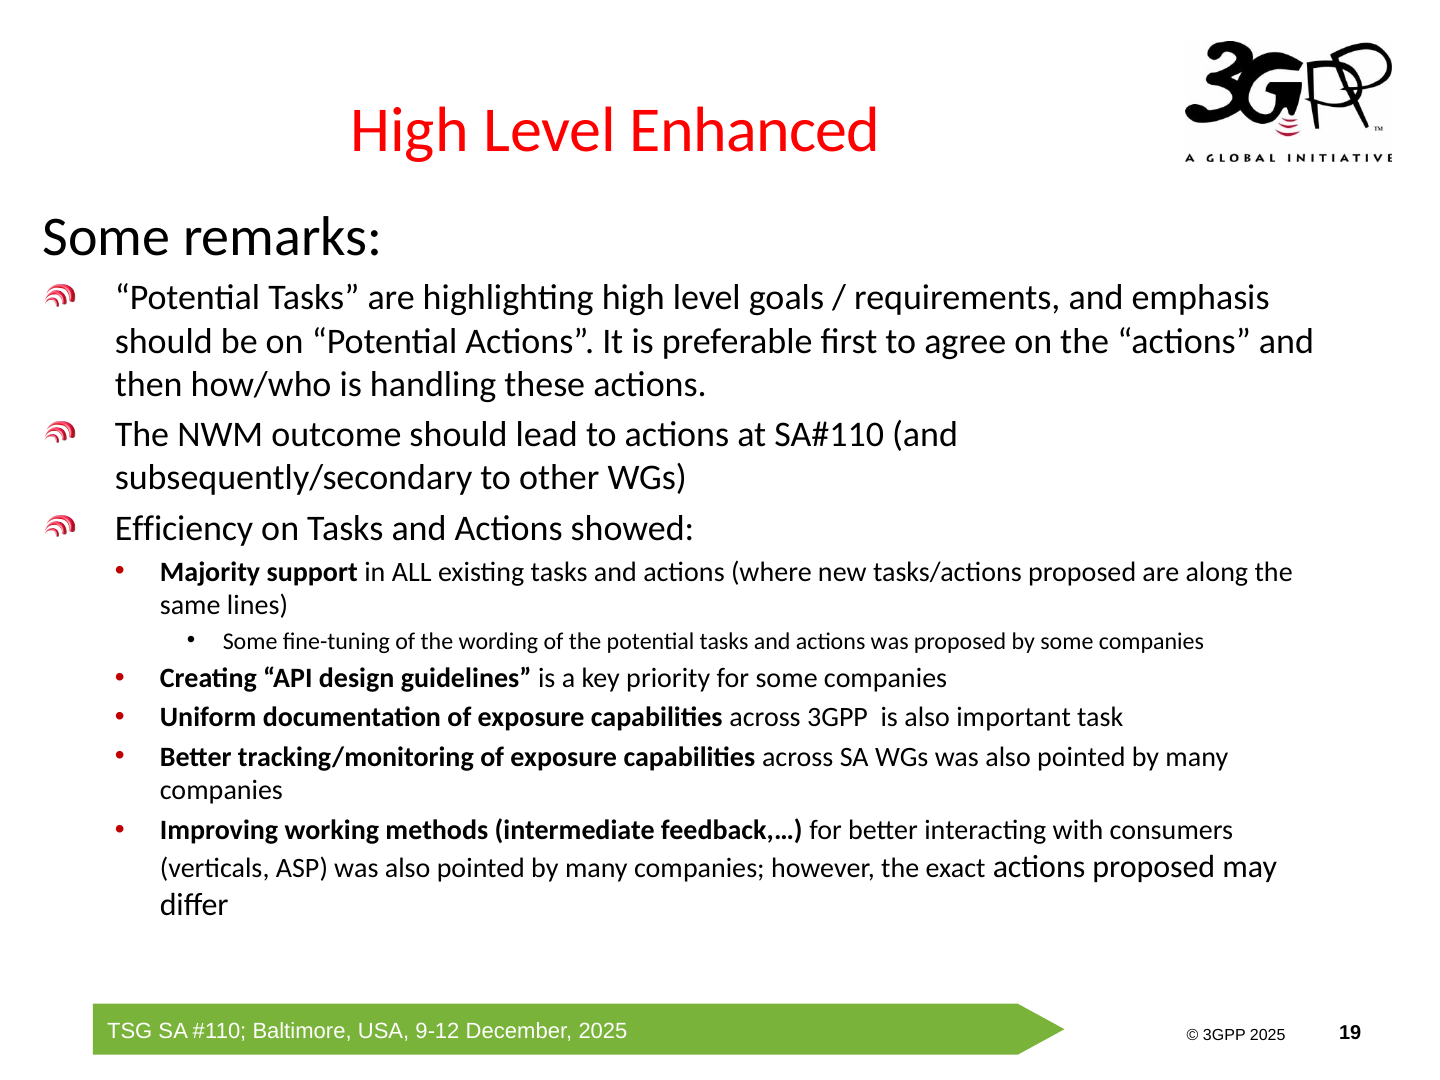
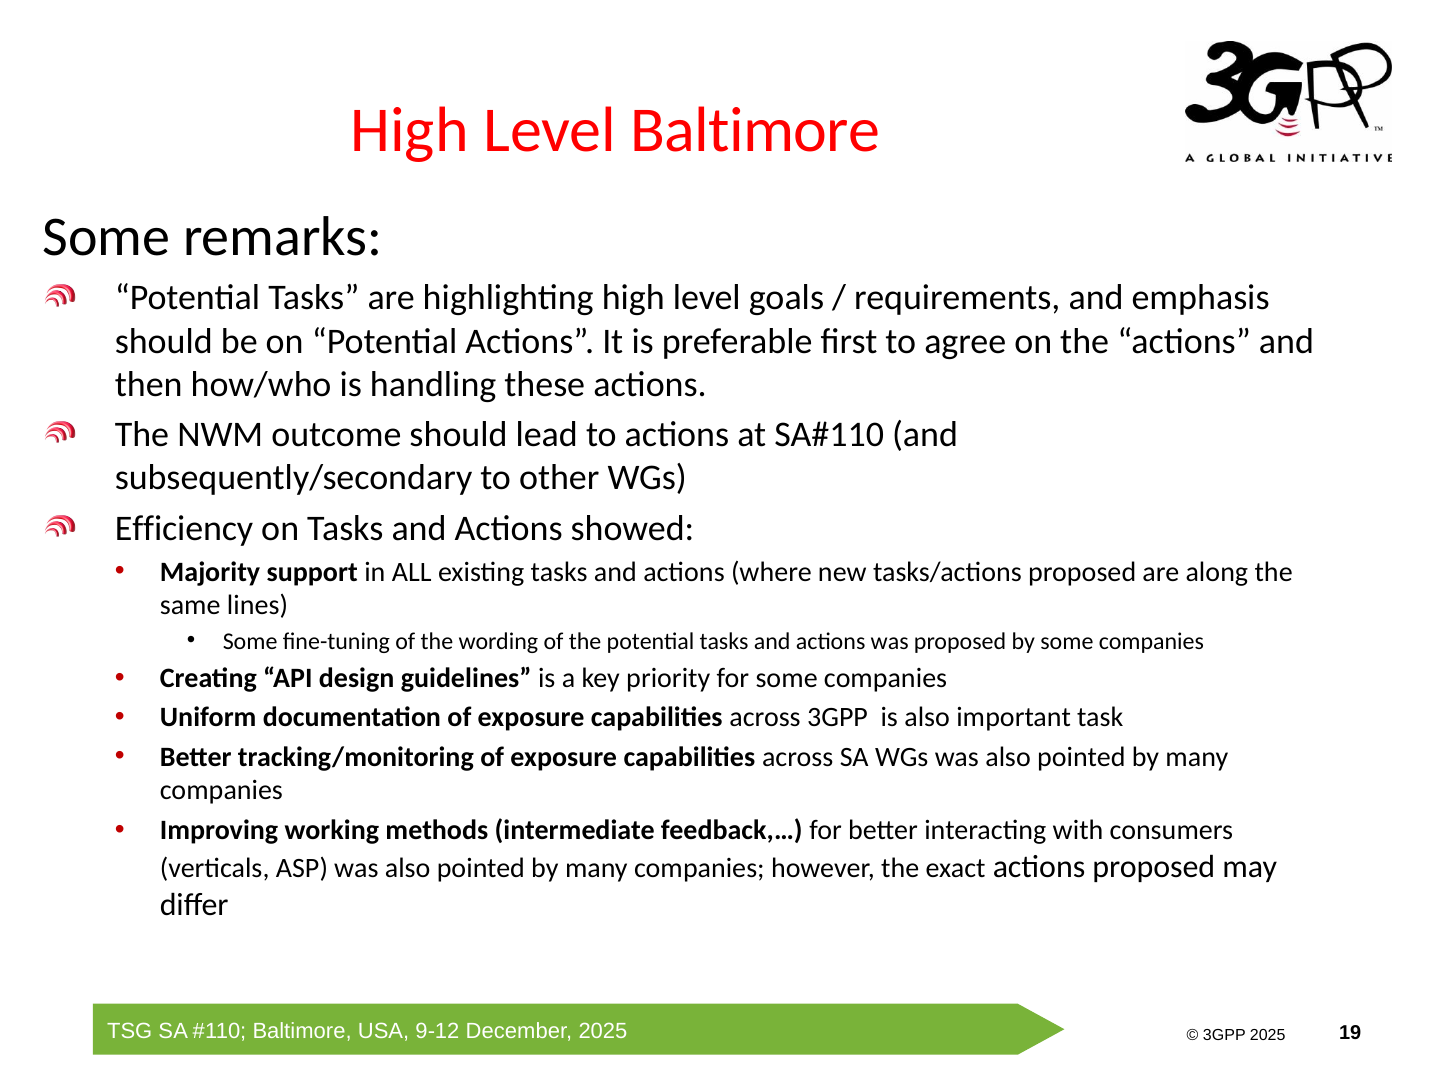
Level Enhanced: Enhanced -> Baltimore
